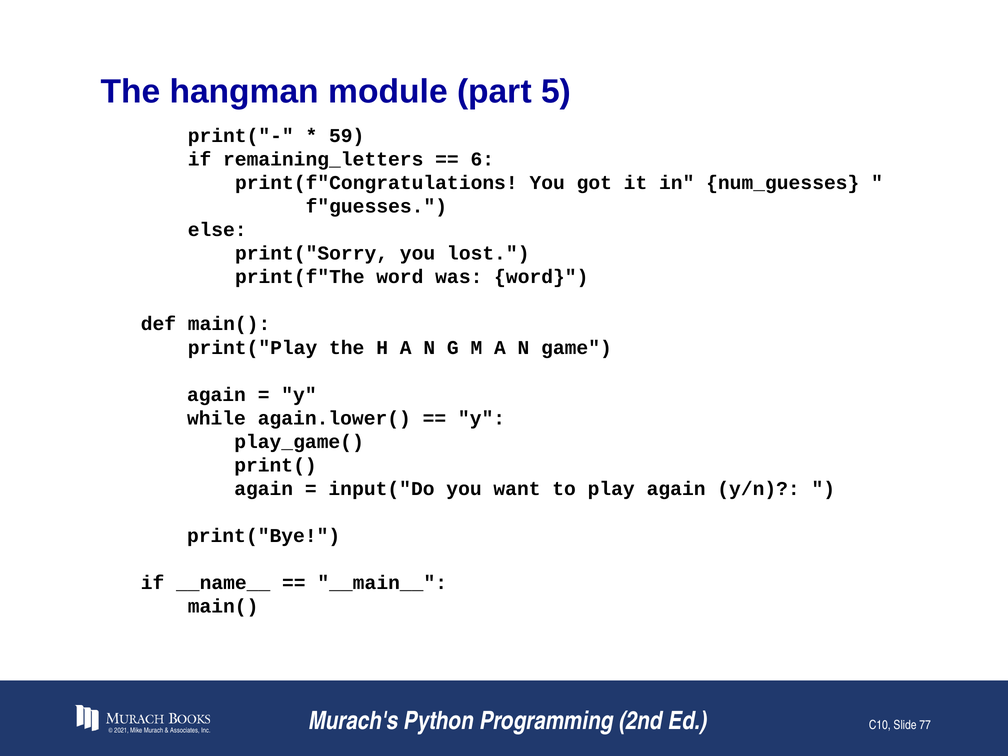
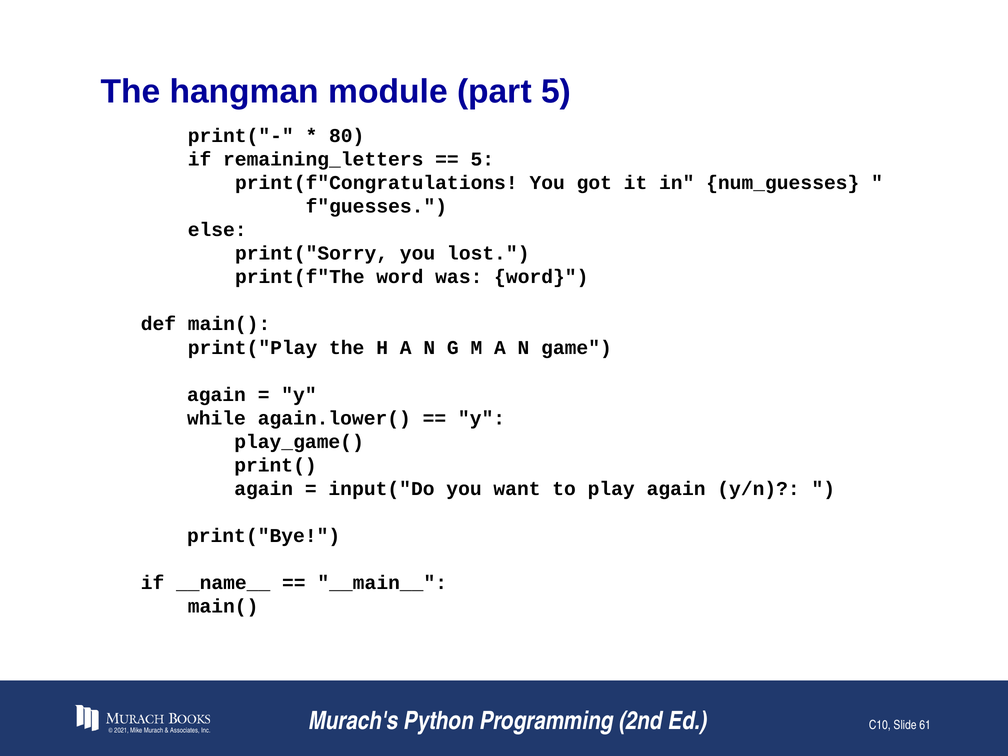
59: 59 -> 80
6 at (482, 159): 6 -> 5
77: 77 -> 61
